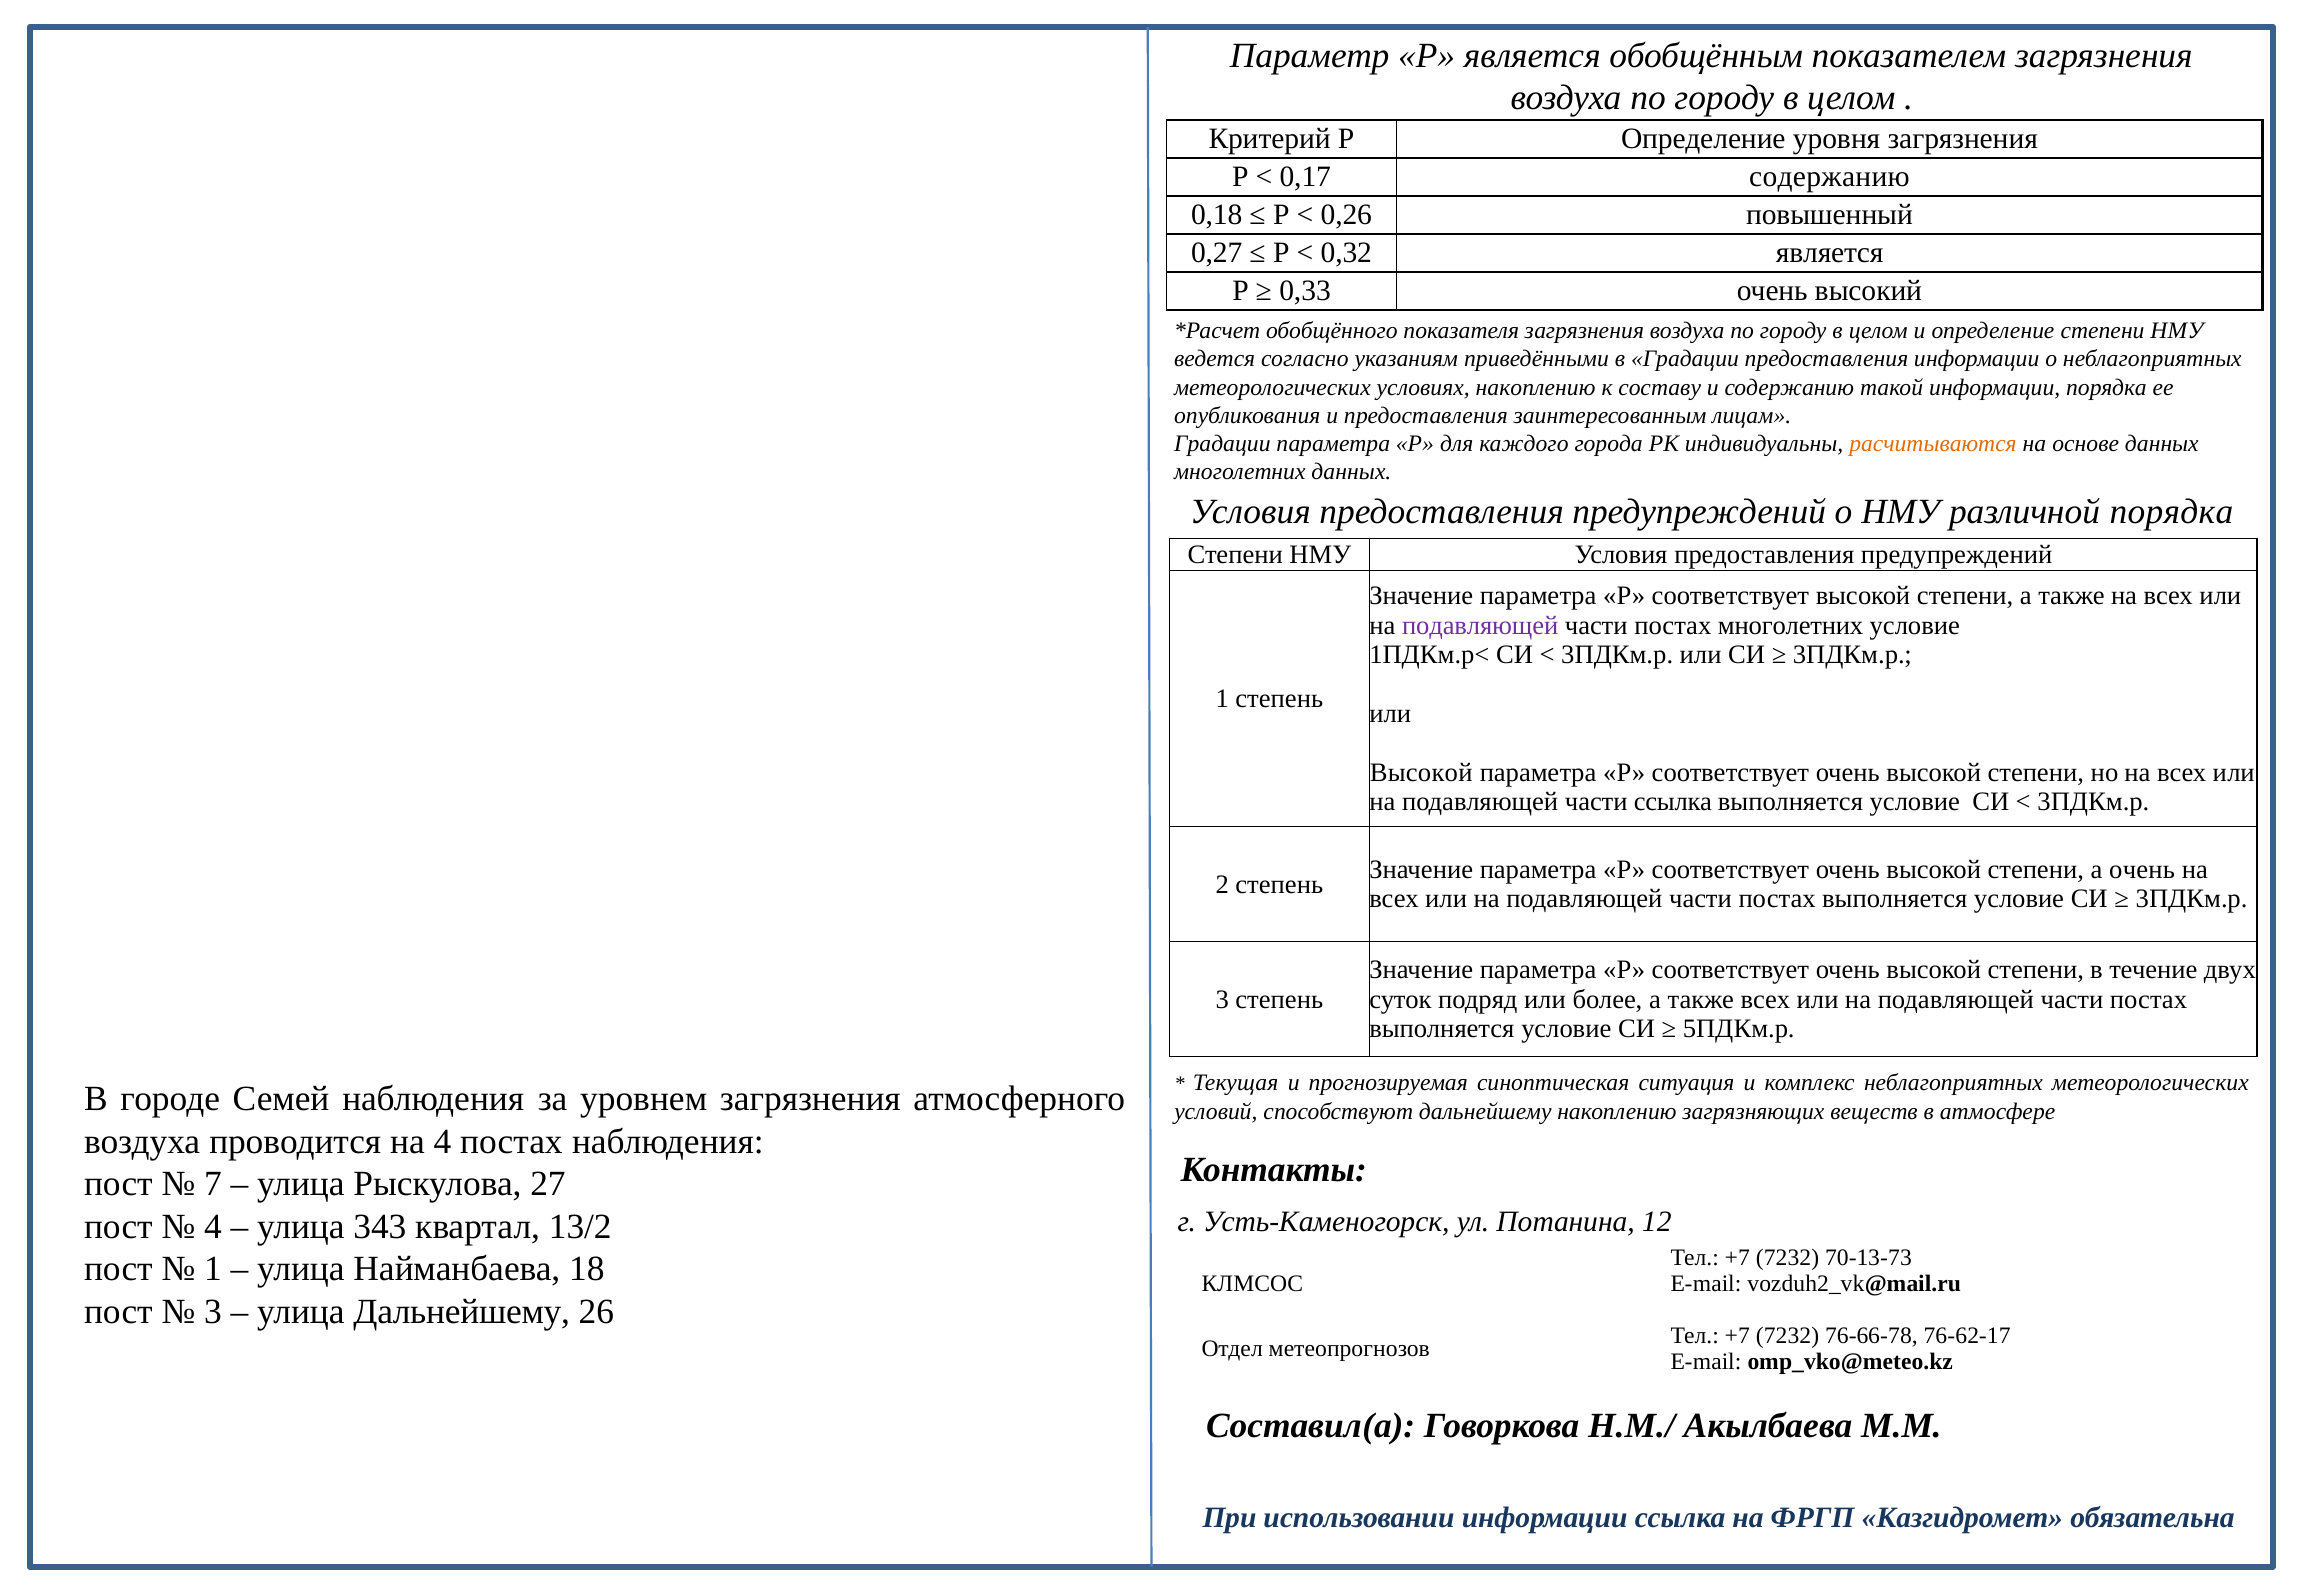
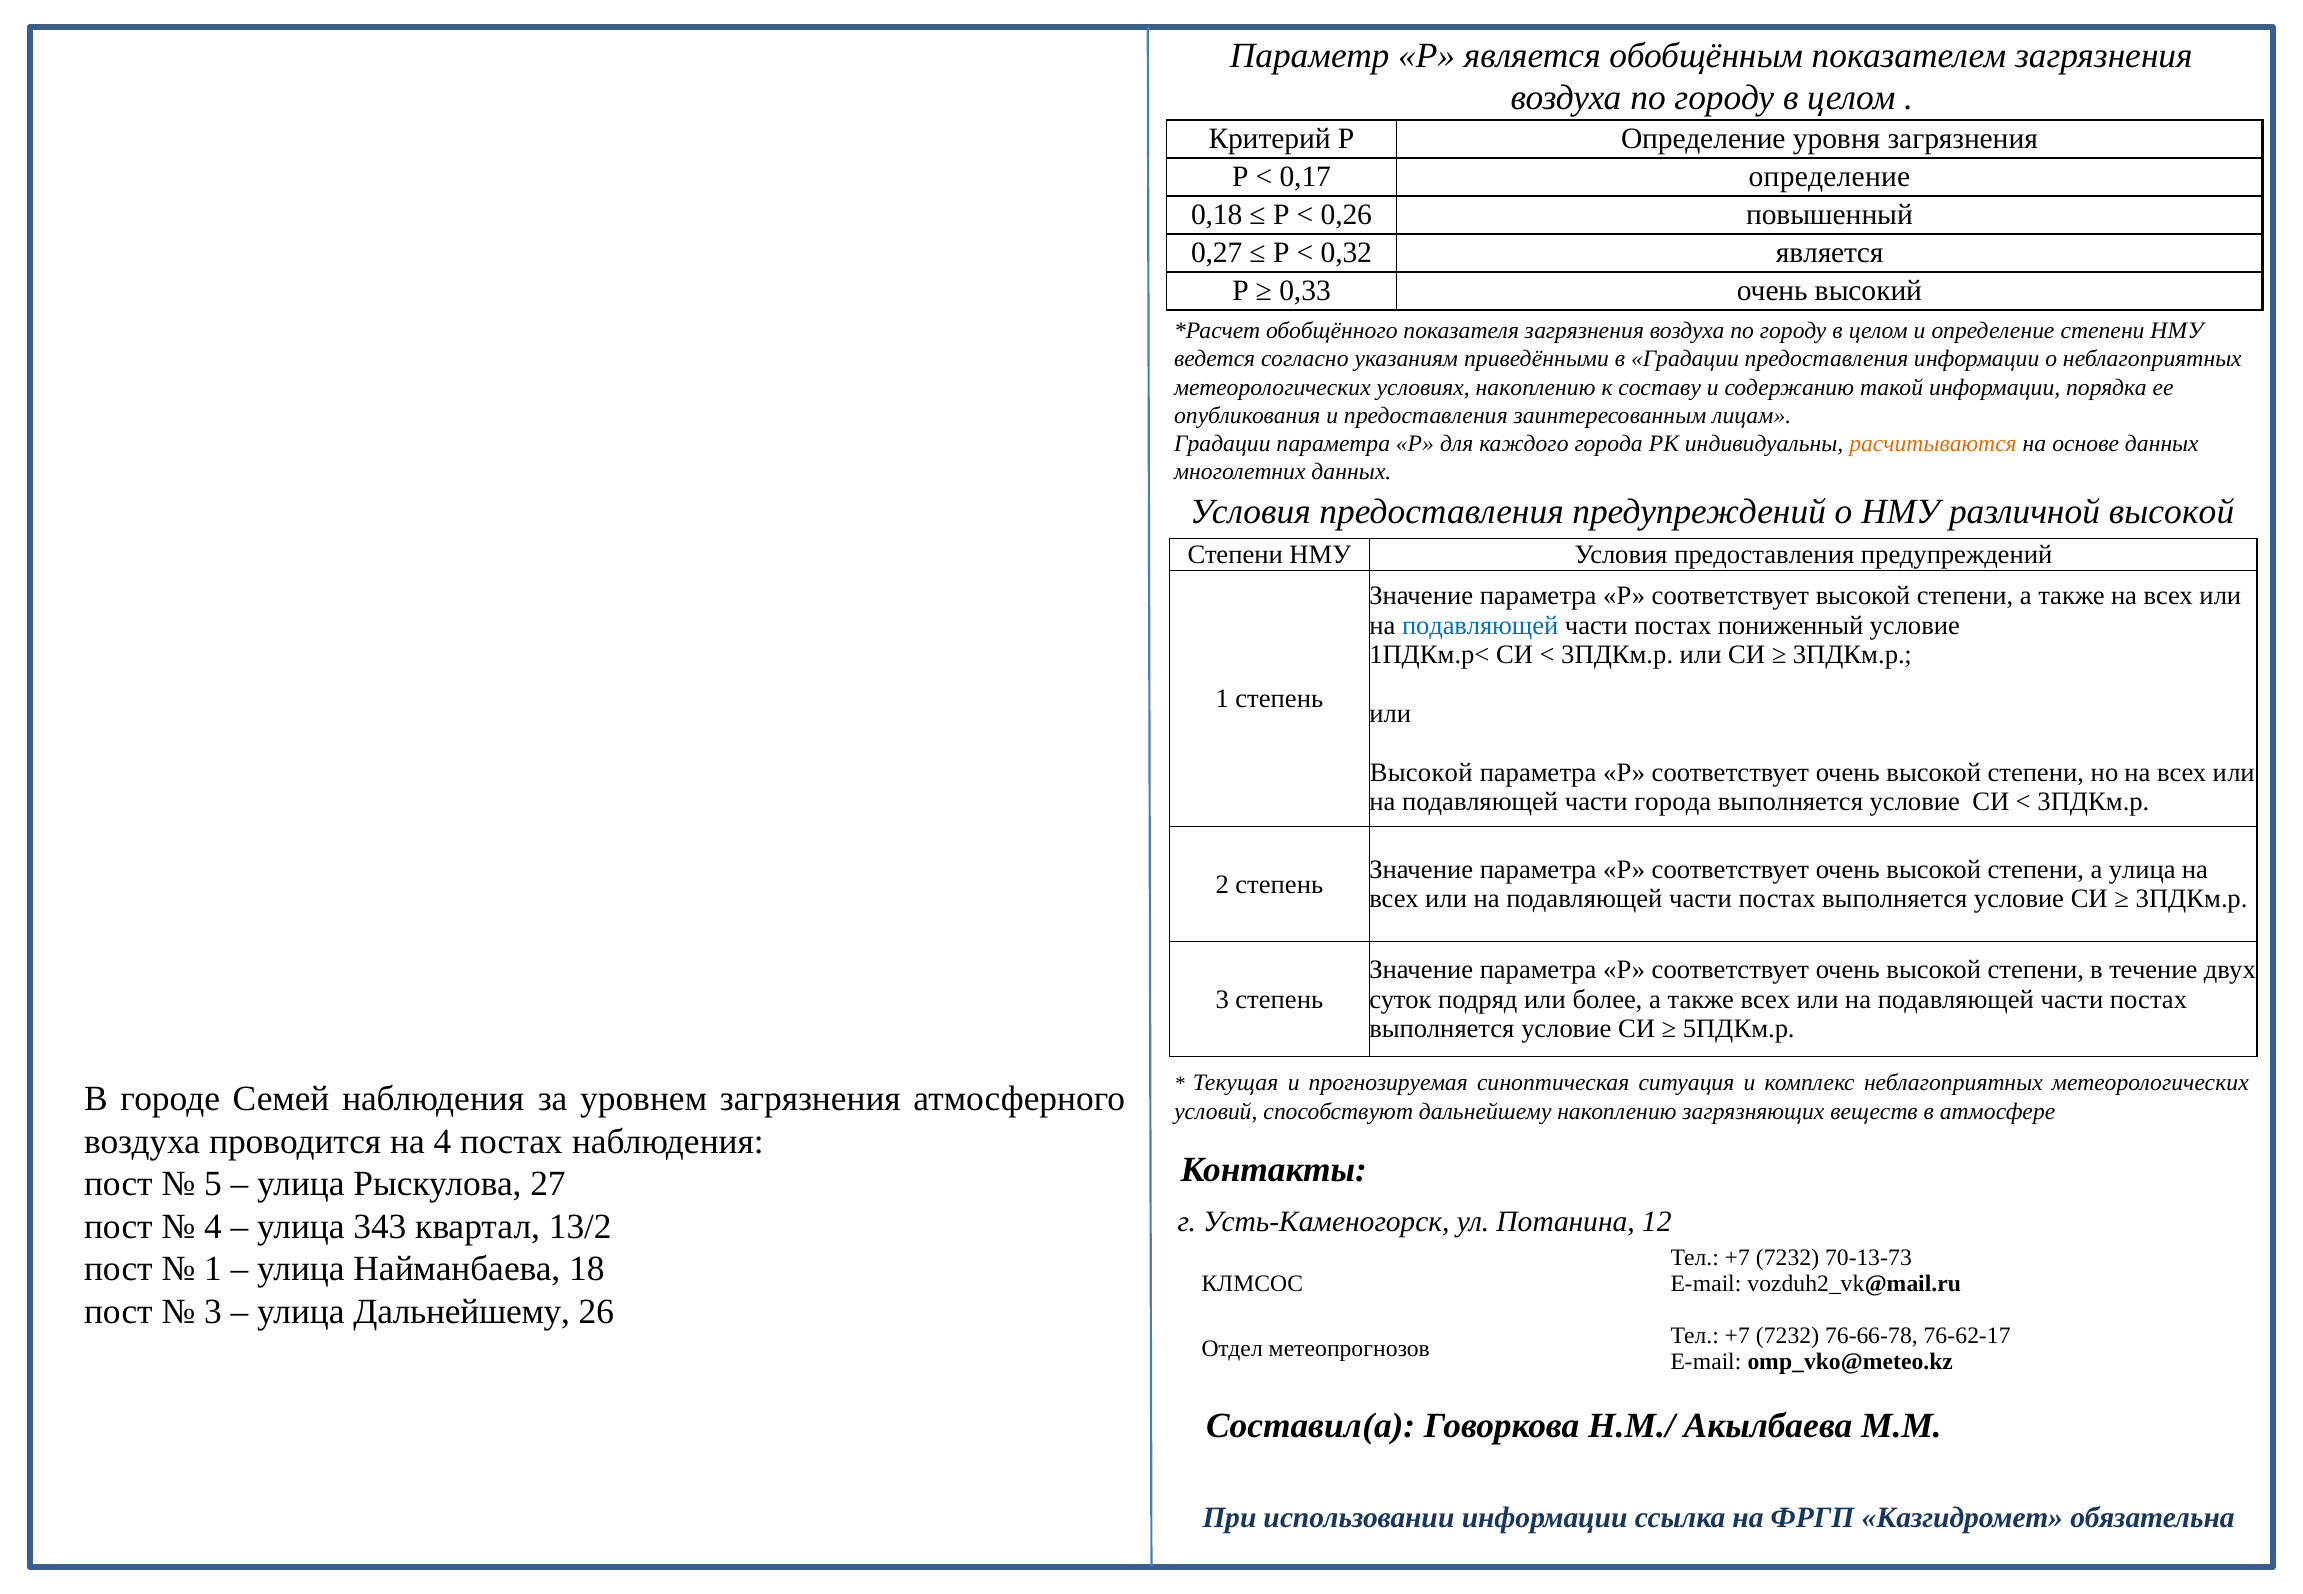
0,17 содержанию: содержанию -> определение
различной порядка: порядка -> высокой
подавляющей at (1480, 625) colour: purple -> blue
постах многолетних: многолетних -> пониженный
части ссылка: ссылка -> города
а очень: очень -> улица
7: 7 -> 5
